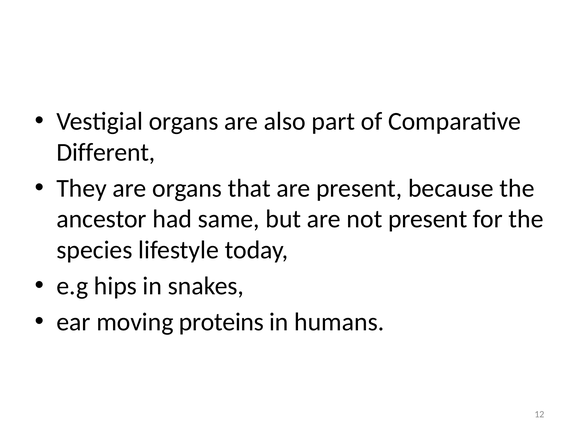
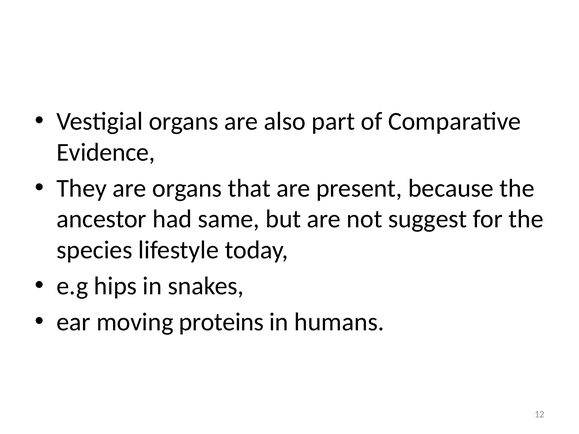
Different: Different -> Evidence
not present: present -> suggest
